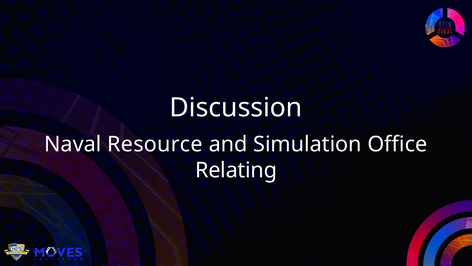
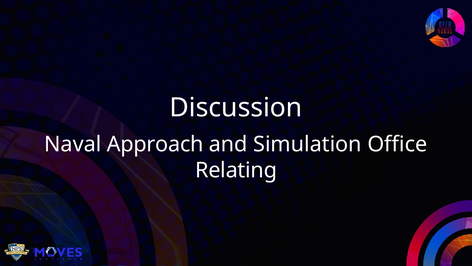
Resource: Resource -> Approach
